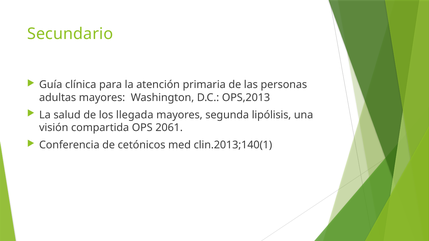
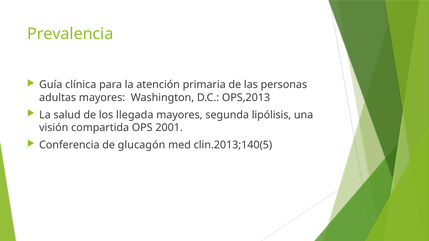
Secundario: Secundario -> Prevalencia
2061: 2061 -> 2001
cetónicos: cetónicos -> glucagón
clin.2013;140(1: clin.2013;140(1 -> clin.2013;140(5
